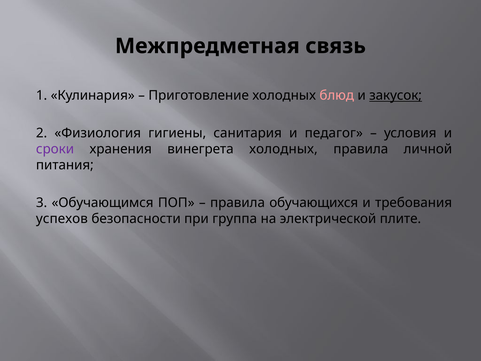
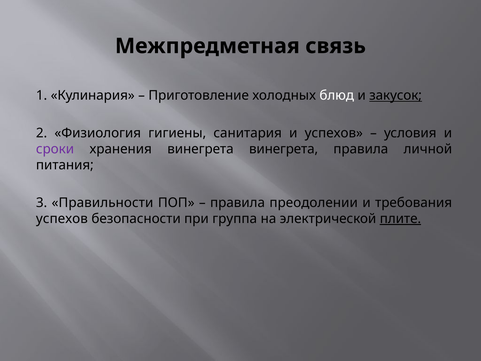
блюд colour: pink -> white
и педагог: педагог -> успехов
винегрета холодных: холодных -> винегрета
Обучающимся: Обучающимся -> Правильности
обучающихся: обучающихся -> преодолении
плите underline: none -> present
